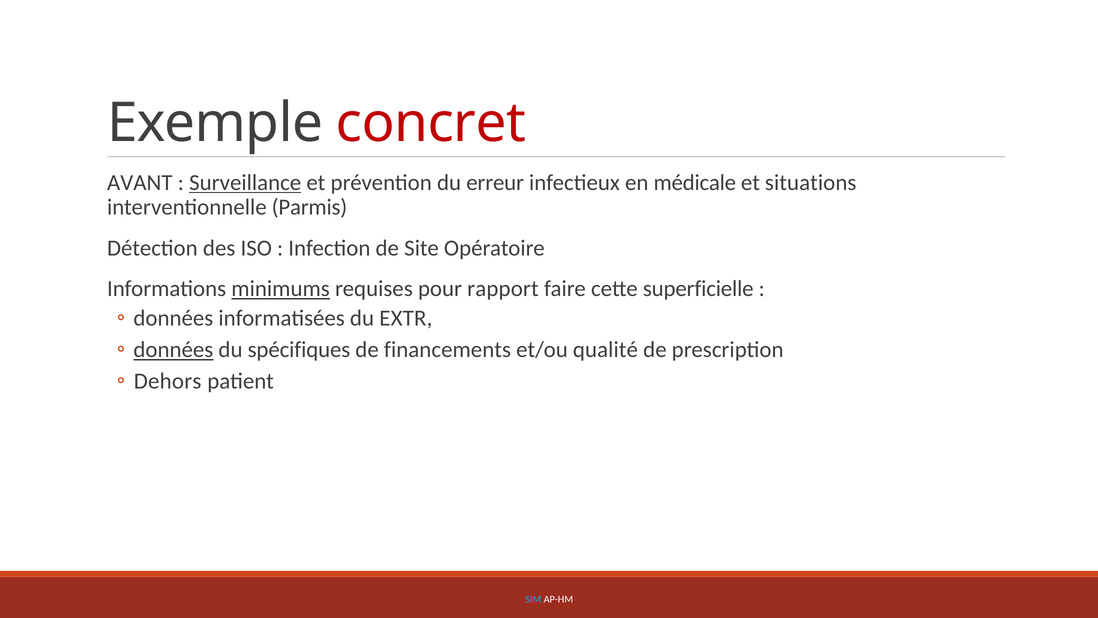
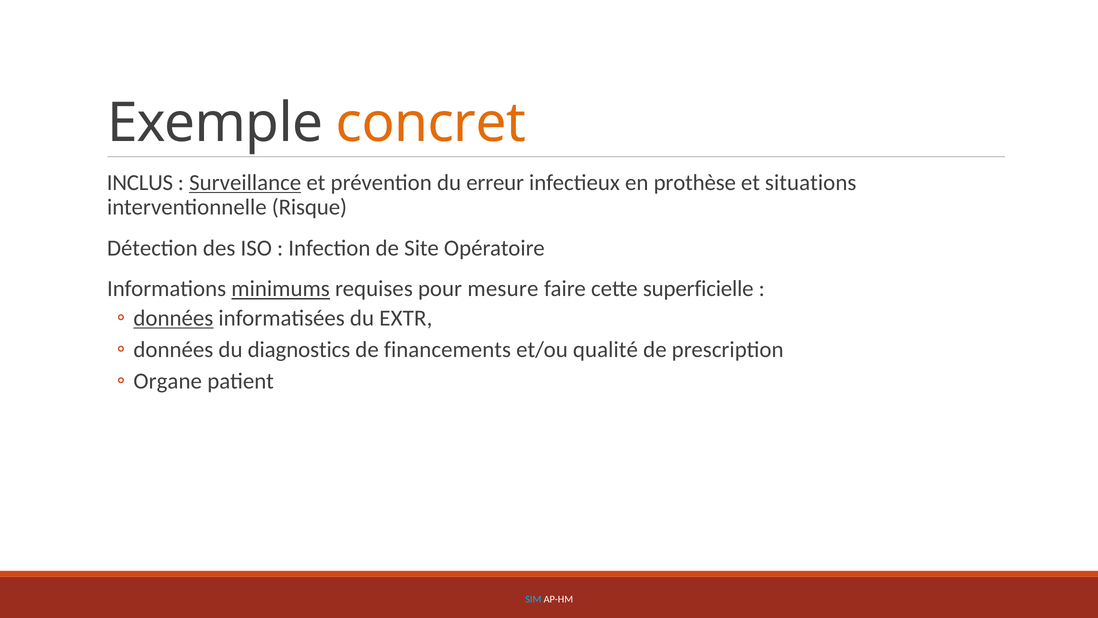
concret colour: red -> orange
AVANT: AVANT -> INCLUS
médicale: médicale -> prothèse
Parmis: Parmis -> Risque
rapport: rapport -> mesure
données at (173, 318) underline: none -> present
données at (173, 350) underline: present -> none
spécifiques: spécifiques -> diagnostics
Dehors: Dehors -> Organe
